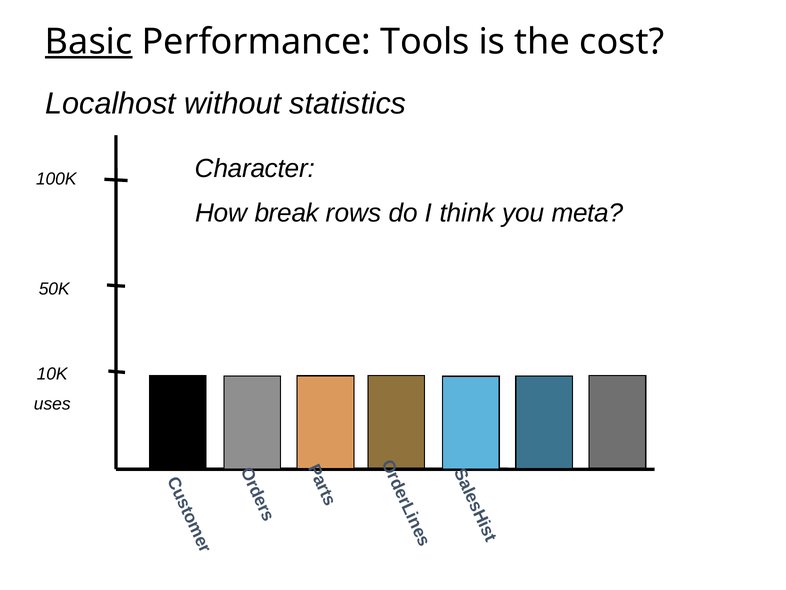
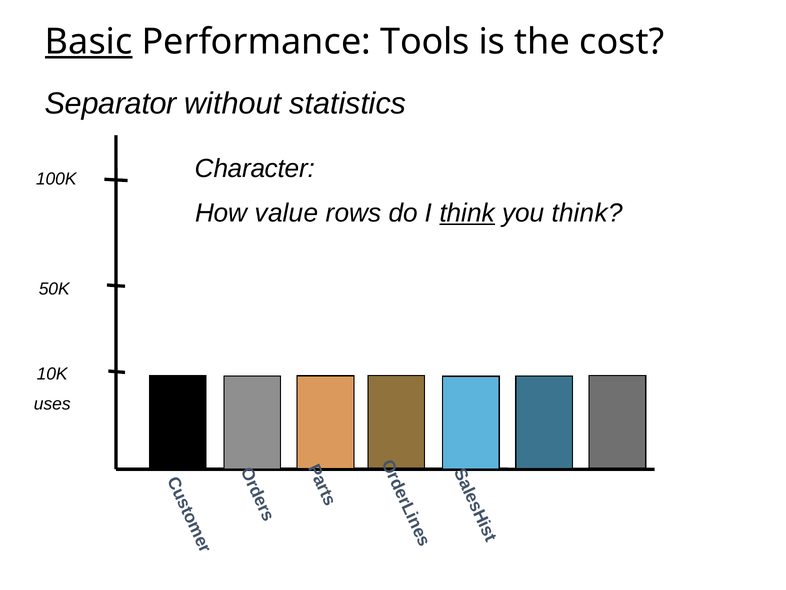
Localhost: Localhost -> Separator
break: break -> value
think at (467, 213) underline: none -> present
you meta: meta -> think
